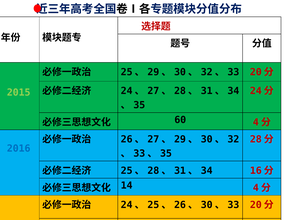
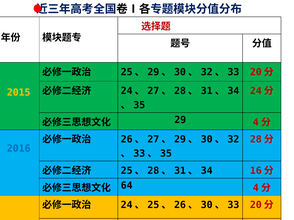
2015 colour: light green -> yellow
60: 60 -> 29
14: 14 -> 64
